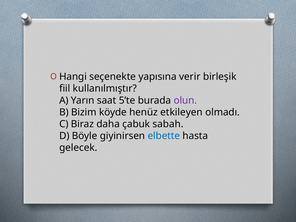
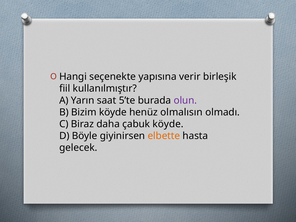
etkileyen: etkileyen -> olmalısın
çabuk sabah: sabah -> köyde
elbette colour: blue -> orange
